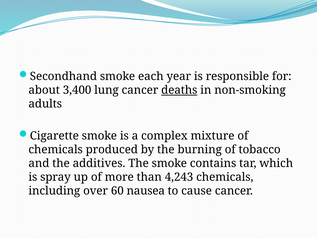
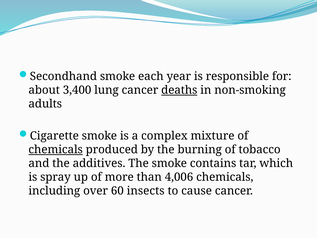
chemicals at (56, 150) underline: none -> present
4,243: 4,243 -> 4,006
nausea: nausea -> insects
